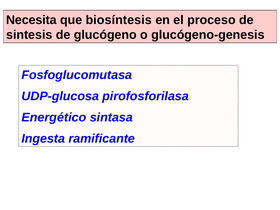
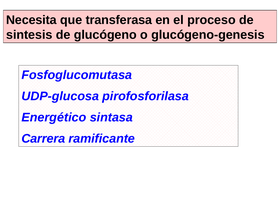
biosíntesis: biosíntesis -> transferasa
Ingesta: Ingesta -> Carrera
